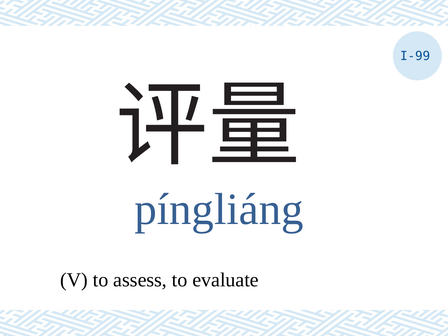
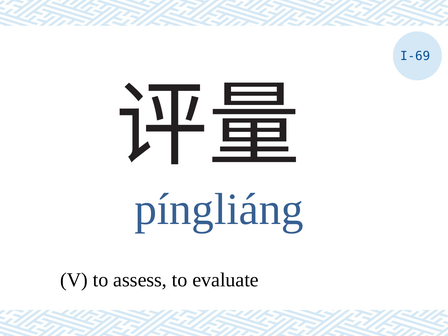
I-99: I-99 -> I-69
